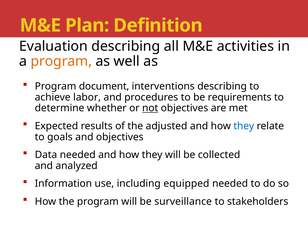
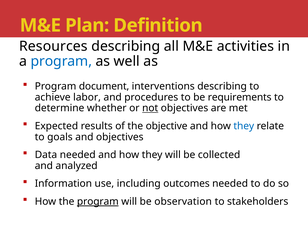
Evaluation: Evaluation -> Resources
program at (61, 61) colour: orange -> blue
adjusted: adjusted -> objective
equipped: equipped -> outcomes
program at (98, 201) underline: none -> present
surveillance: surveillance -> observation
